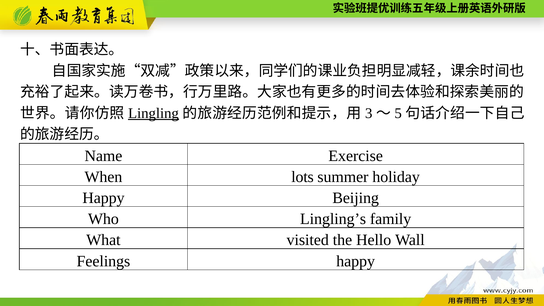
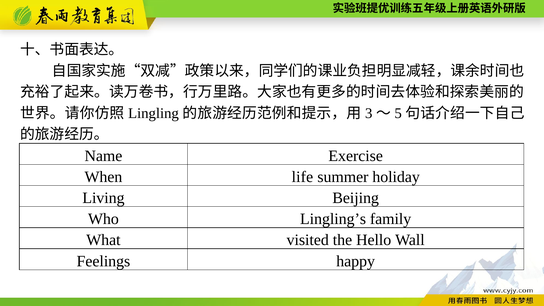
Lingling underline: present -> none
lots: lots -> life
Happy at (103, 198): Happy -> Living
